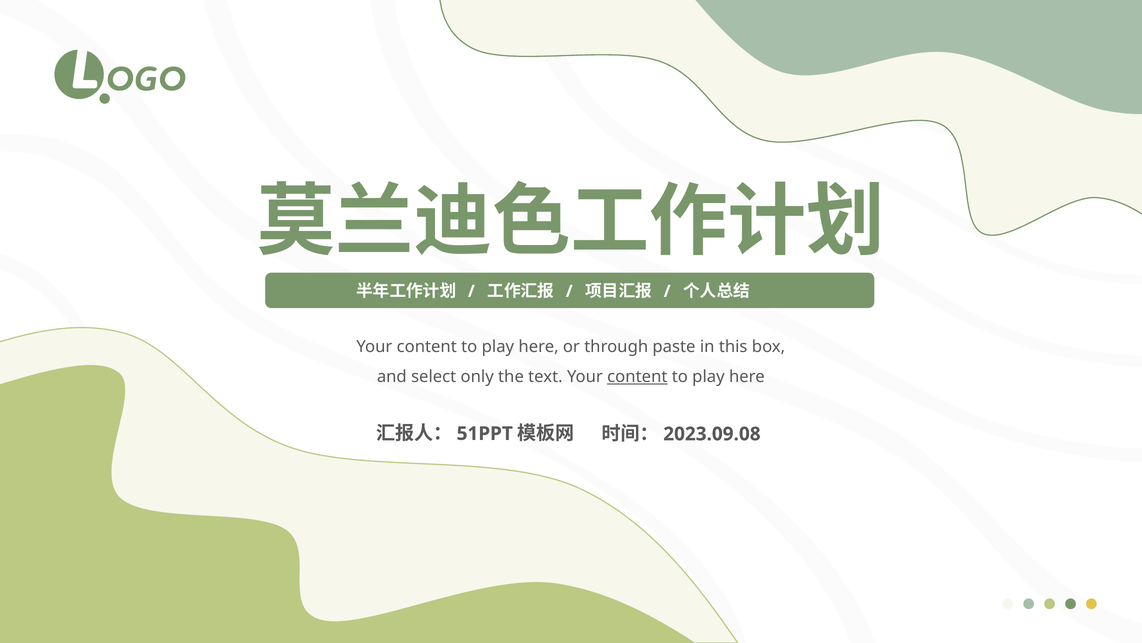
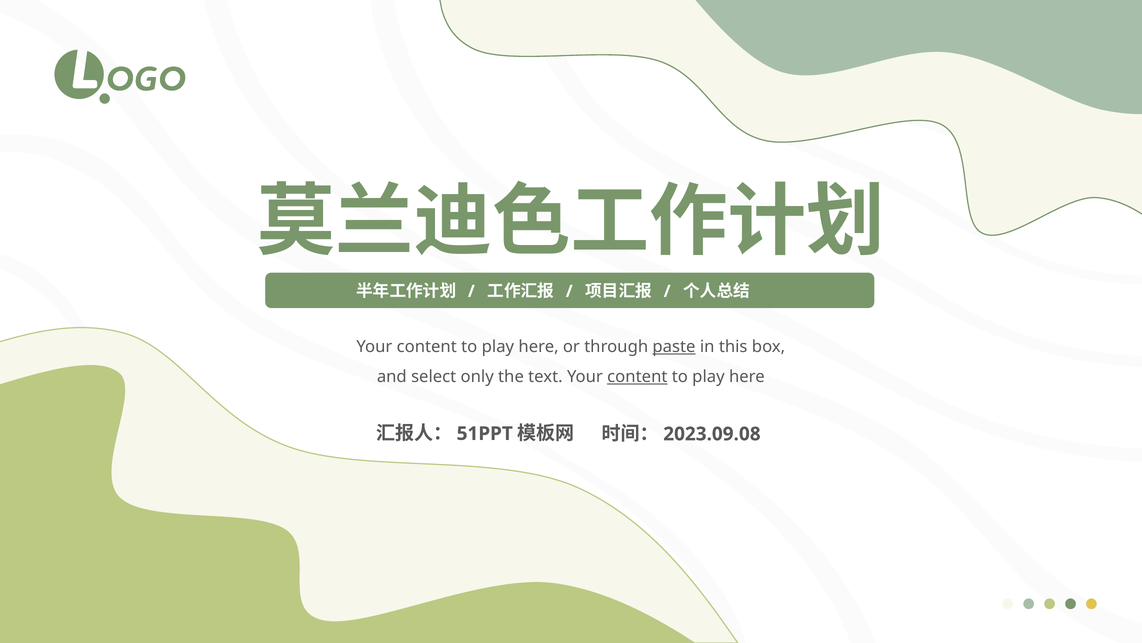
paste underline: none -> present
